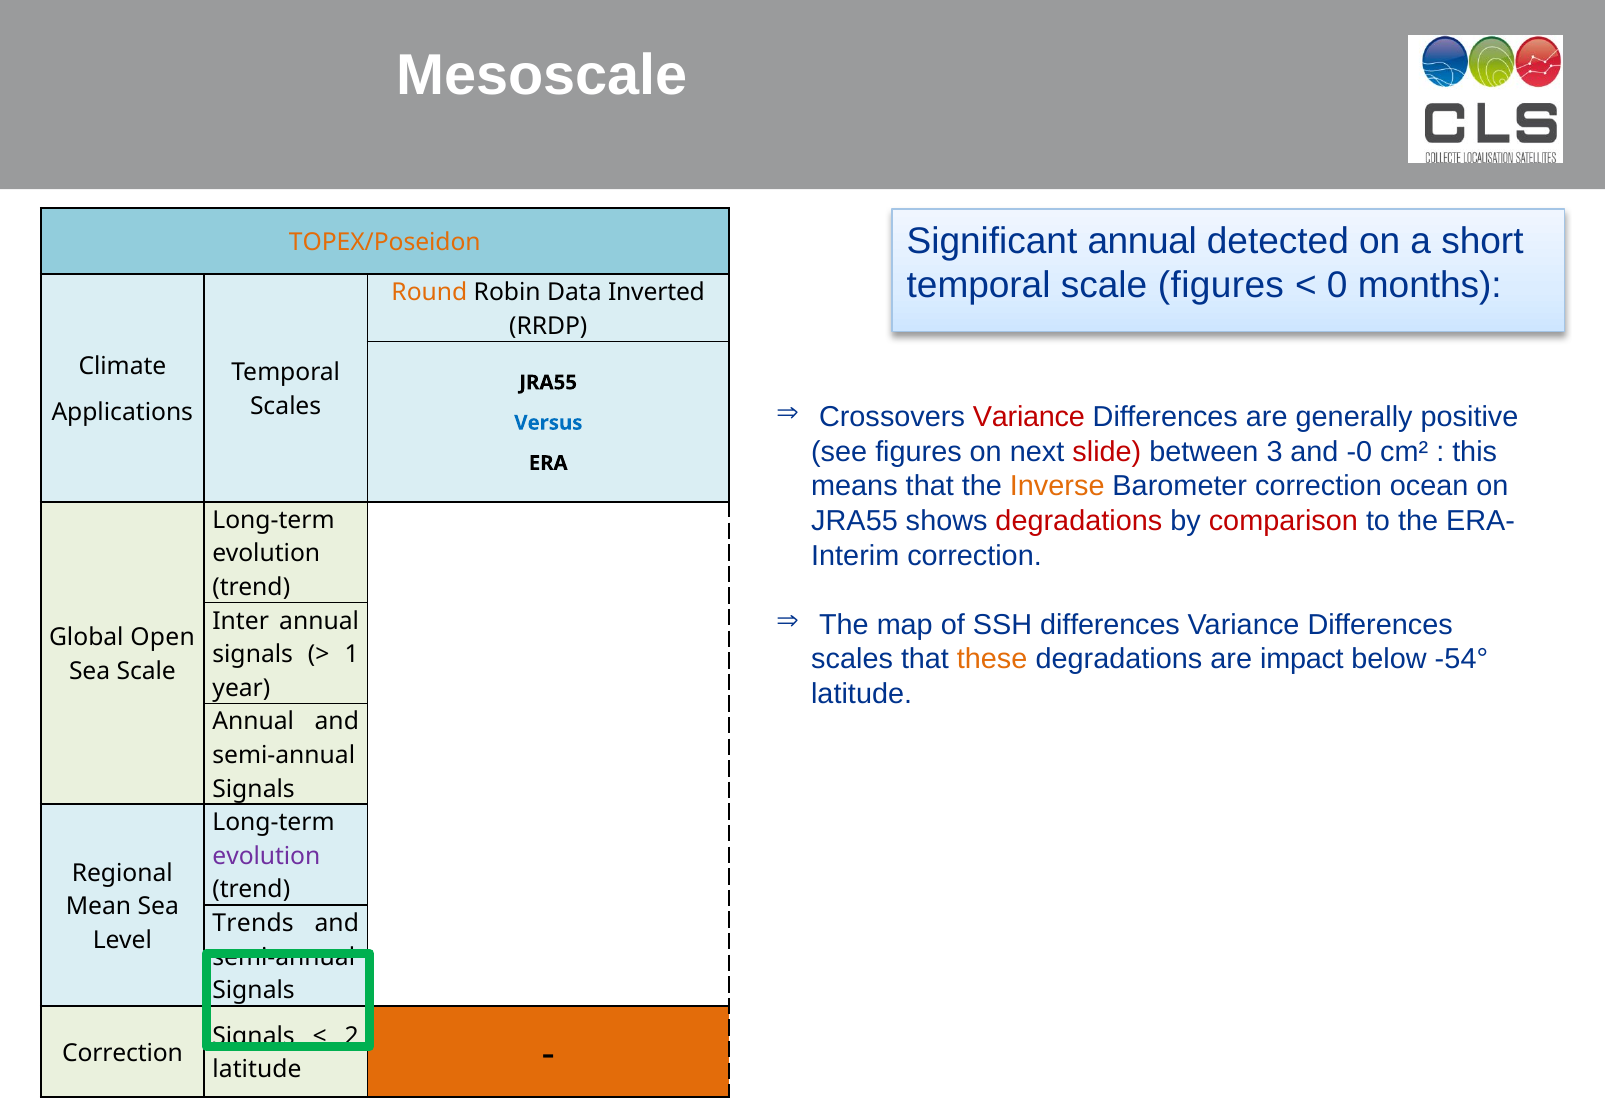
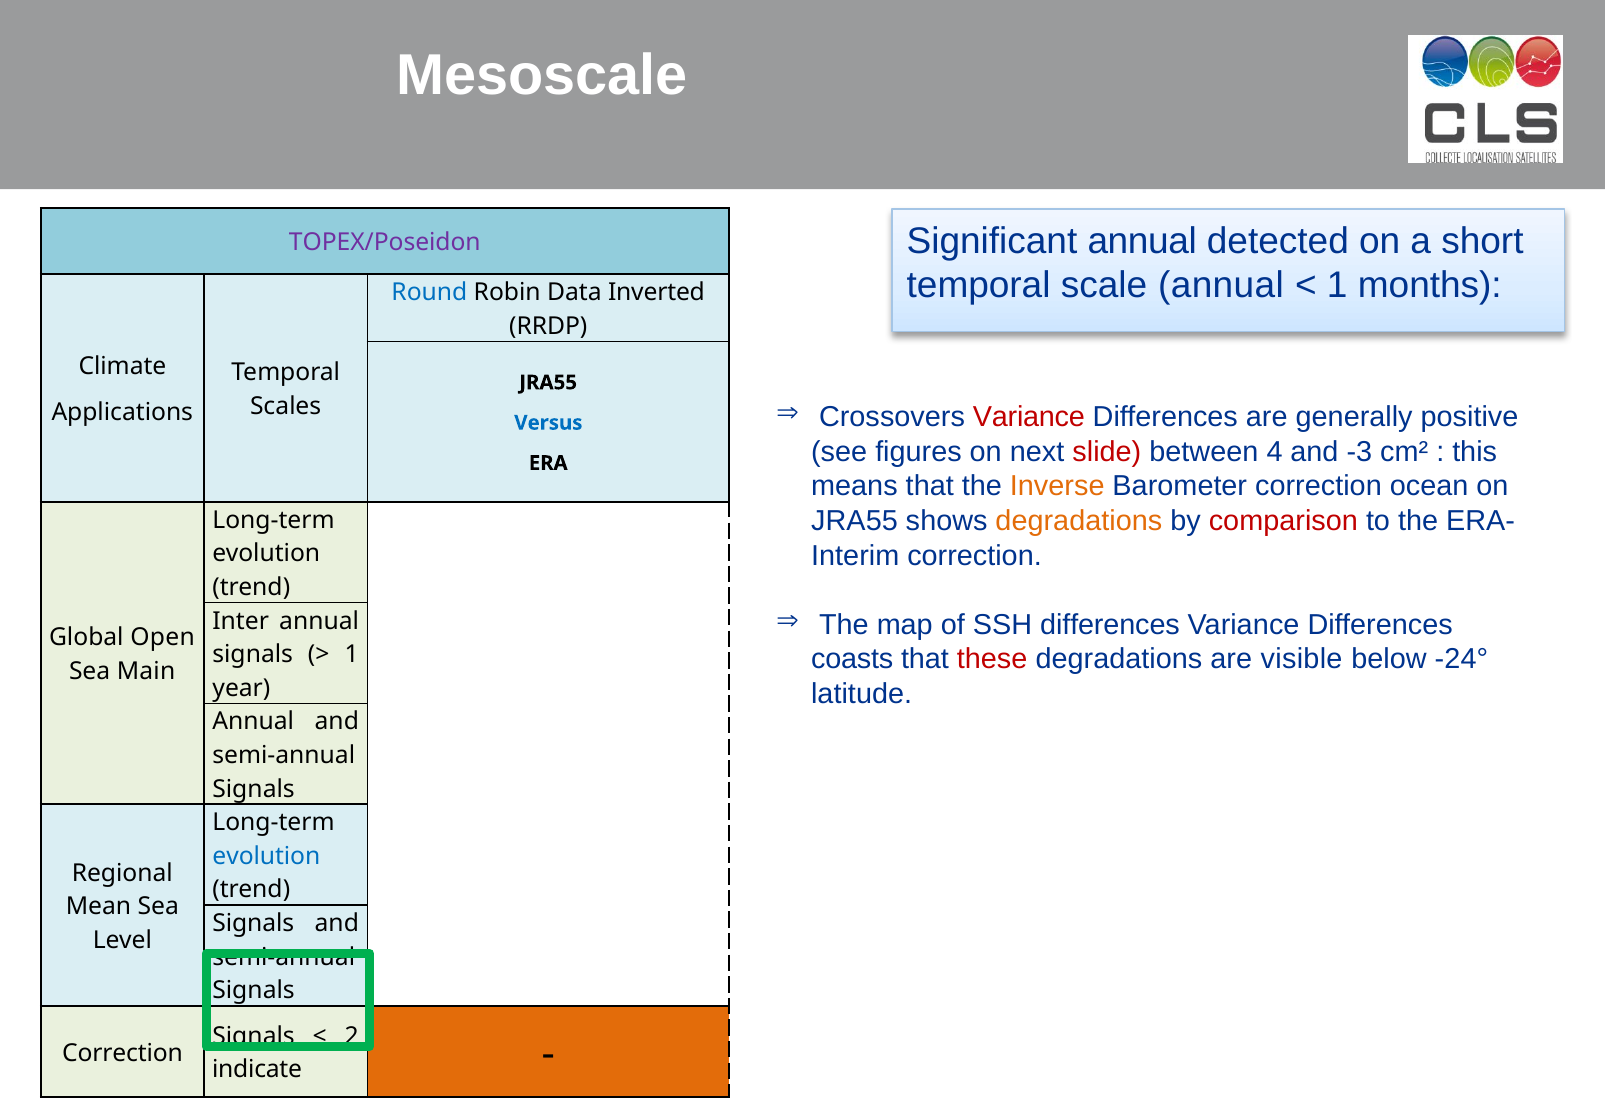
TOPEX/Poseidon colour: orange -> purple
scale figures: figures -> annual
0 at (1337, 286): 0 -> 1
Round colour: orange -> blue
3: 3 -> 4
-0: -0 -> -3
degradations at (1079, 521) colour: red -> orange
scales at (852, 659): scales -> coasts
these colour: orange -> red
impact: impact -> visible
-54°: -54° -> -24°
Sea Scale: Scale -> Main
evolution at (266, 856) colour: purple -> blue
Trends at (253, 924): Trends -> Signals
latitude at (257, 1070): latitude -> indicate
